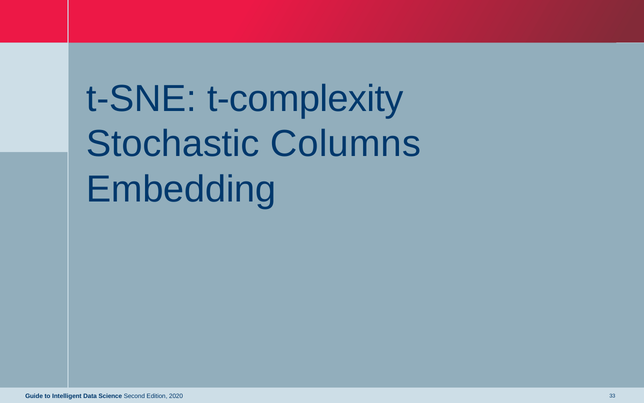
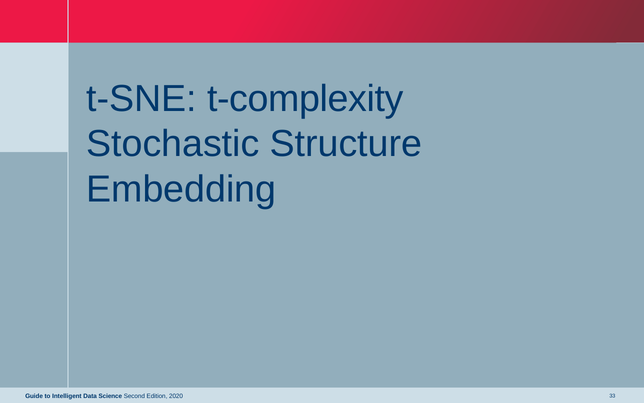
Columns: Columns -> Structure
